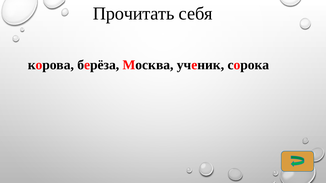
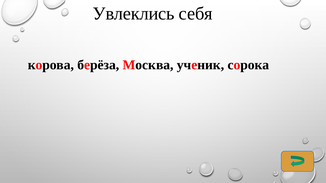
Прочитать: Прочитать -> Увлеклись
